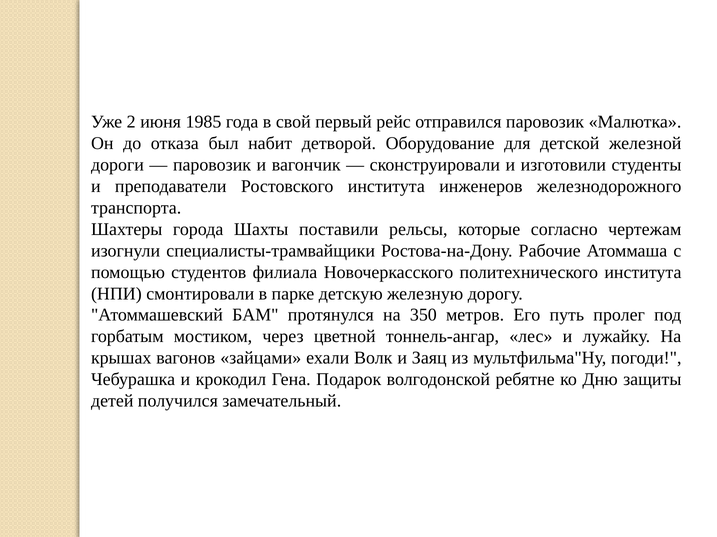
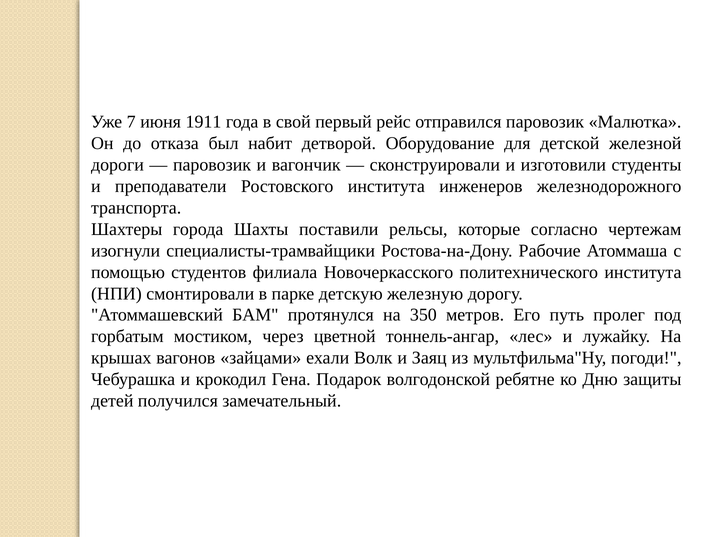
2: 2 -> 7
1985: 1985 -> 1911
